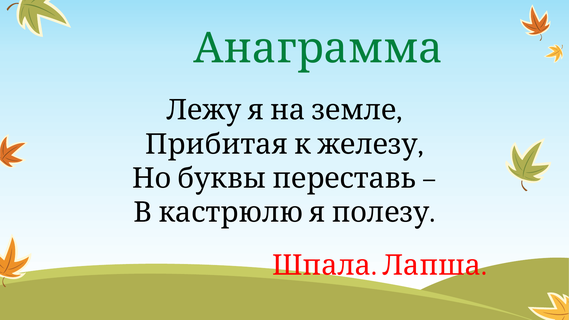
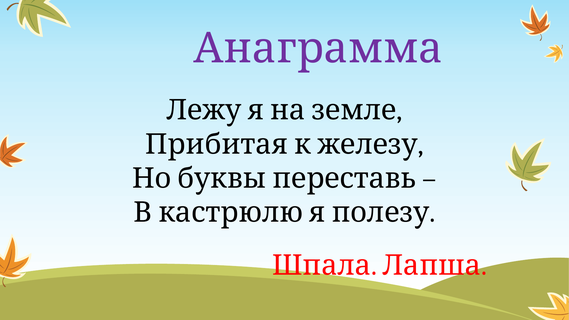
Анаграмма colour: green -> purple
